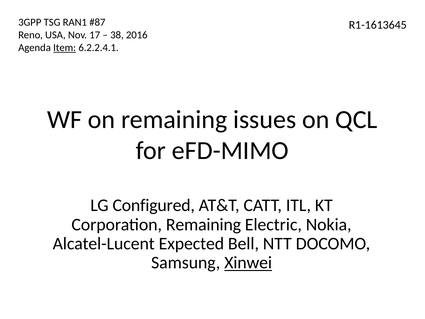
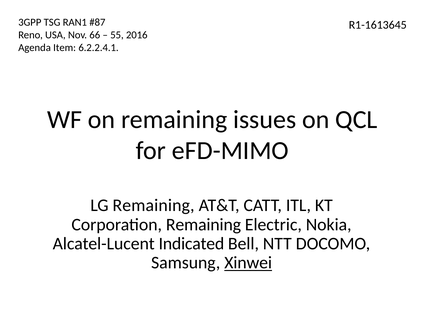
17: 17 -> 66
38: 38 -> 55
Item underline: present -> none
LG Configured: Configured -> Remaining
Expected: Expected -> Indicated
